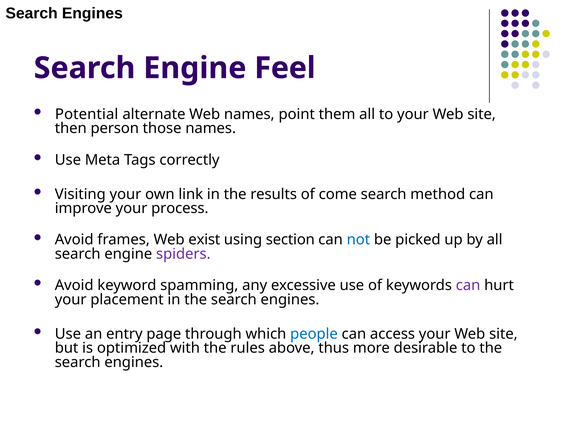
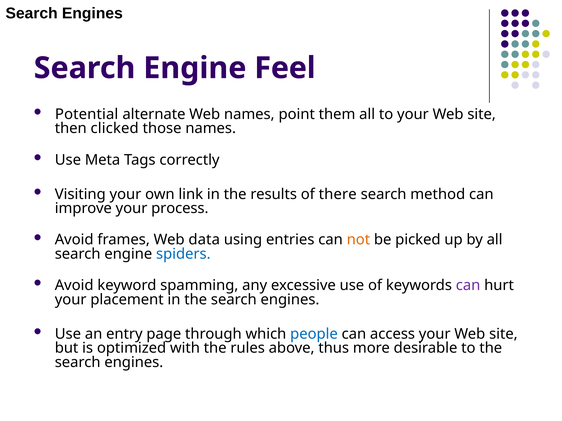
person: person -> clicked
come: come -> there
exist: exist -> data
section: section -> entries
not colour: blue -> orange
spiders colour: purple -> blue
